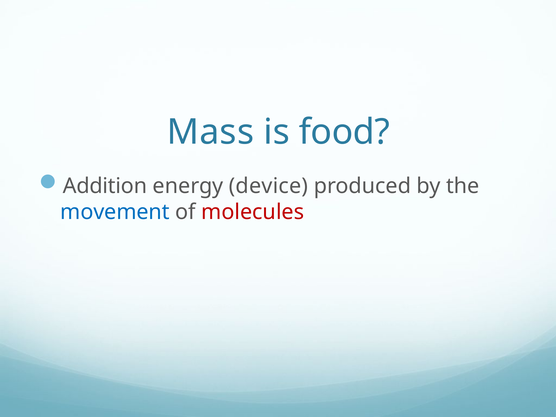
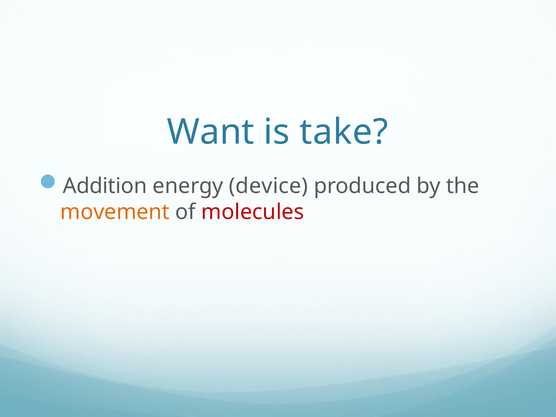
Mass: Mass -> Want
food: food -> take
movement colour: blue -> orange
